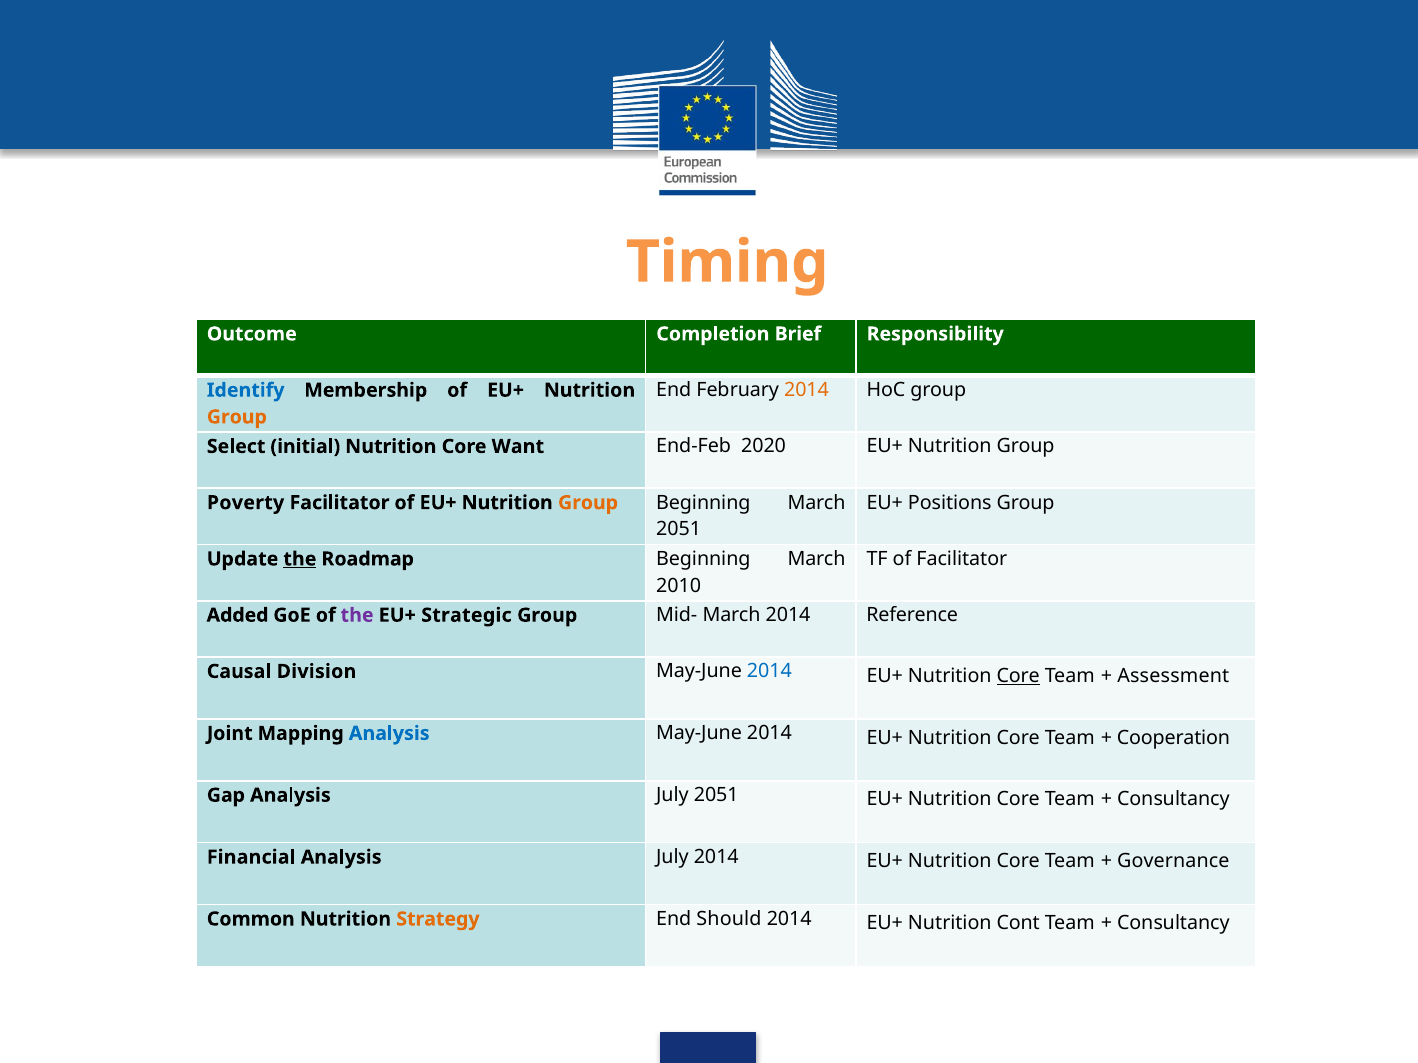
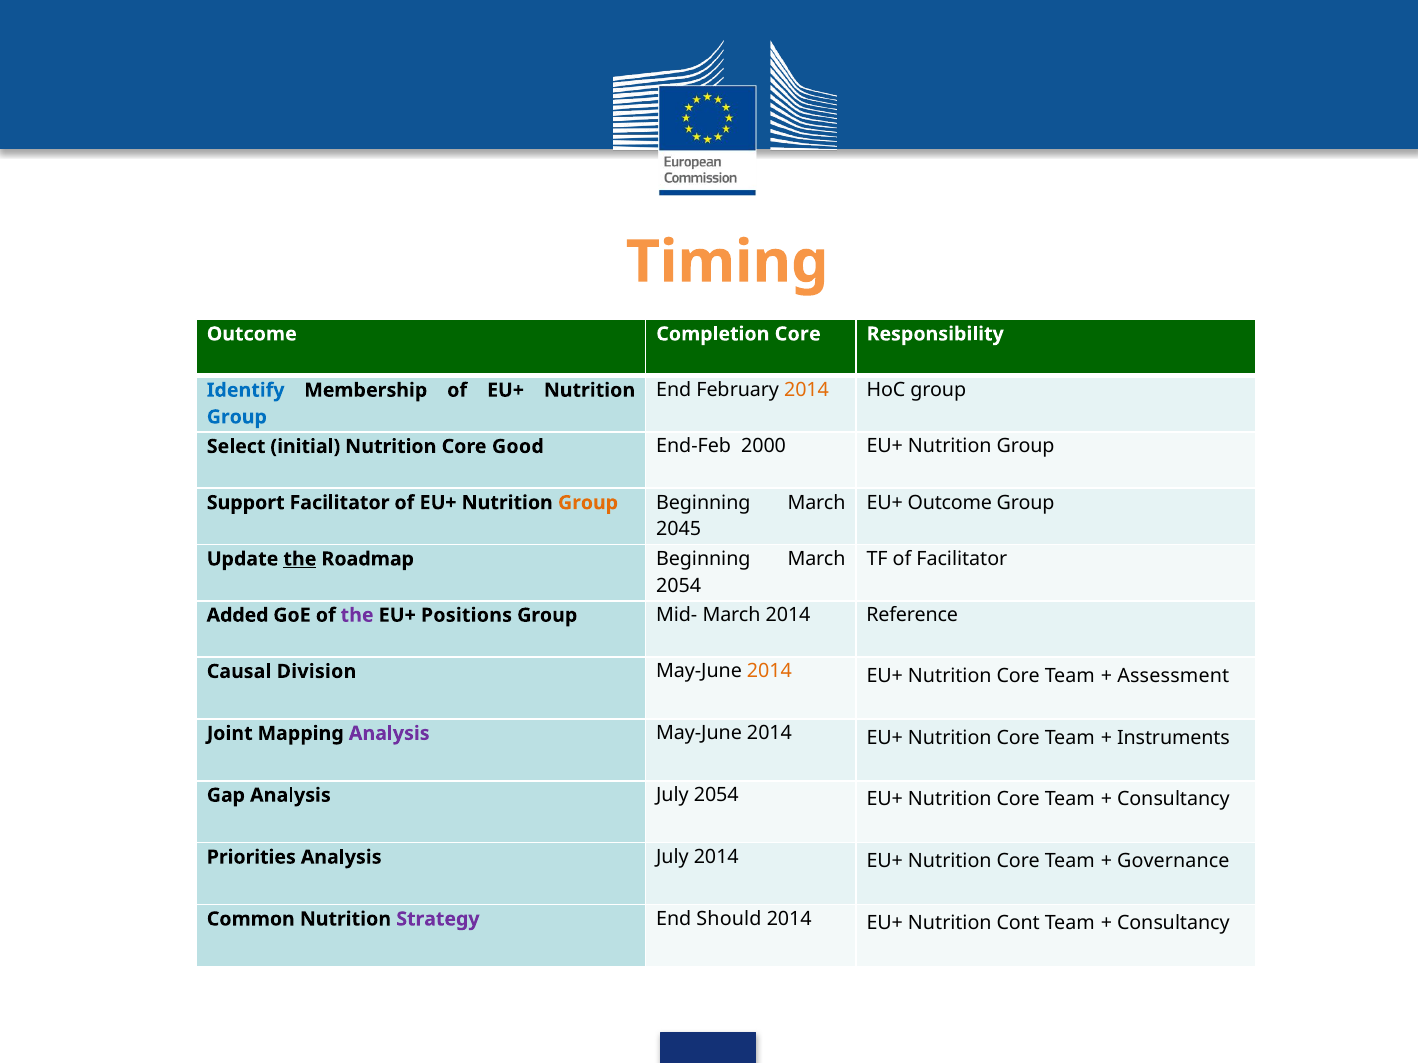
Completion Brief: Brief -> Core
Group at (237, 417) colour: orange -> blue
Want: Want -> Good
2020: 2020 -> 2000
EU+ Positions: Positions -> Outcome
Poverty: Poverty -> Support
2051 at (679, 530): 2051 -> 2045
2010 at (679, 586): 2010 -> 2054
Strategic: Strategic -> Positions
2014 at (769, 672) colour: blue -> orange
Core at (1018, 676) underline: present -> none
Analysis at (389, 734) colour: blue -> purple
Cooperation: Cooperation -> Instruments
July 2051: 2051 -> 2054
Financial: Financial -> Priorities
Strategy colour: orange -> purple
